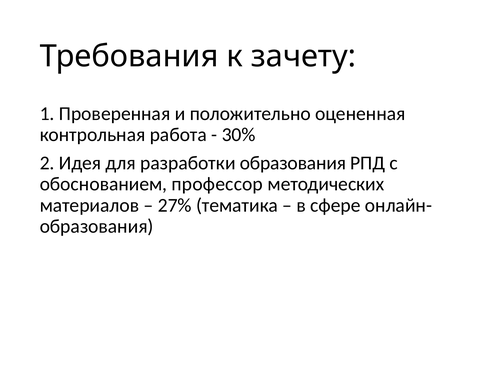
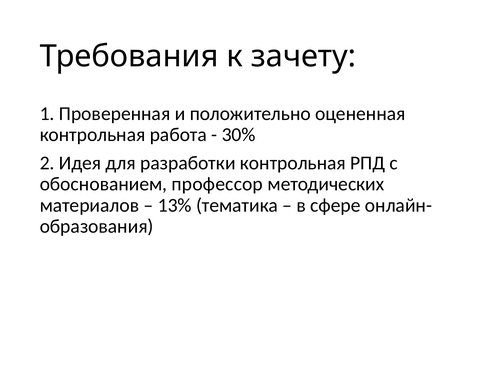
разработки образования: образования -> контрольная
27%: 27% -> 13%
